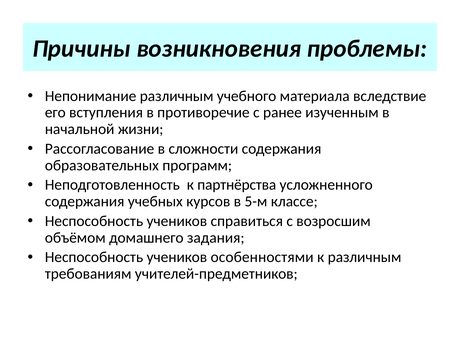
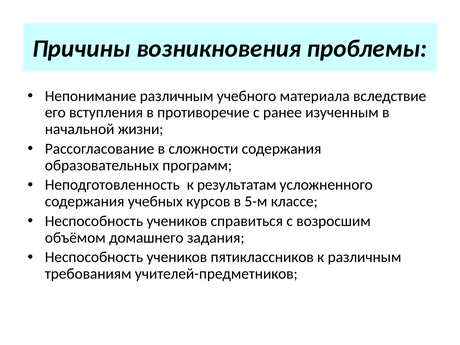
партнёрства: партнёрства -> результатам
особенностями: особенностями -> пятиклассников
